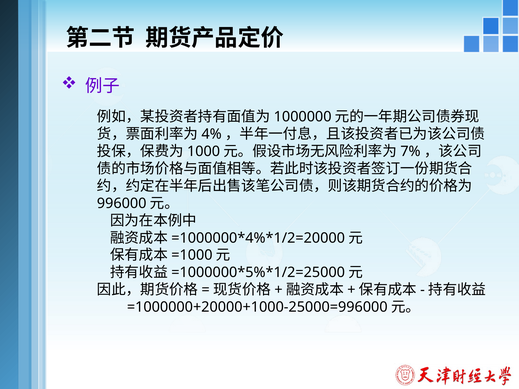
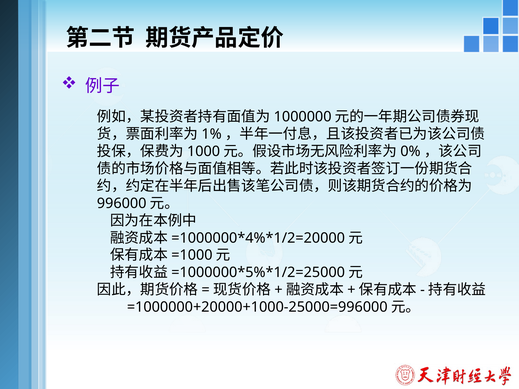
4%: 4% -> 1%
7%: 7% -> 0%
